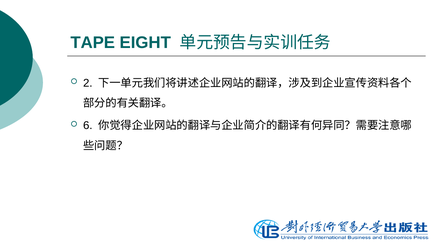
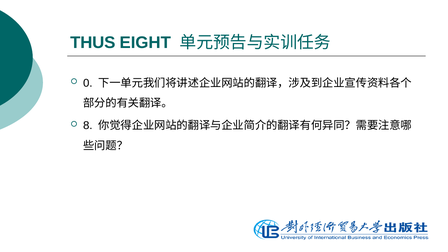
TAPE: TAPE -> THUS
2: 2 -> 0
6: 6 -> 8
